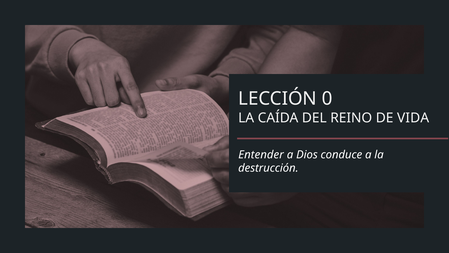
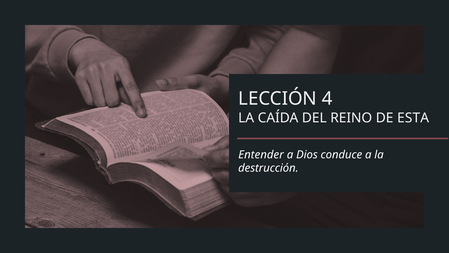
0: 0 -> 4
VIDA: VIDA -> ESTA
